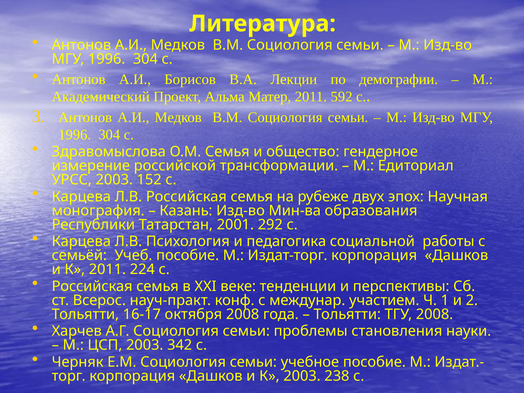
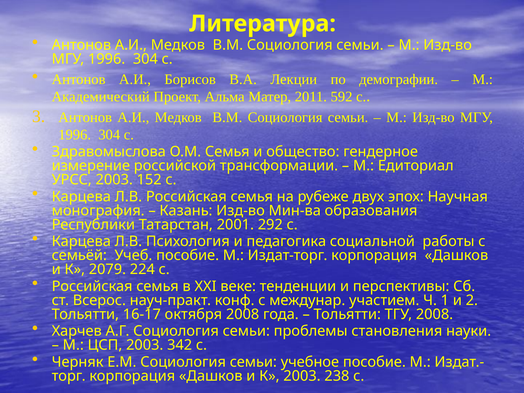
К 2011: 2011 -> 2079
